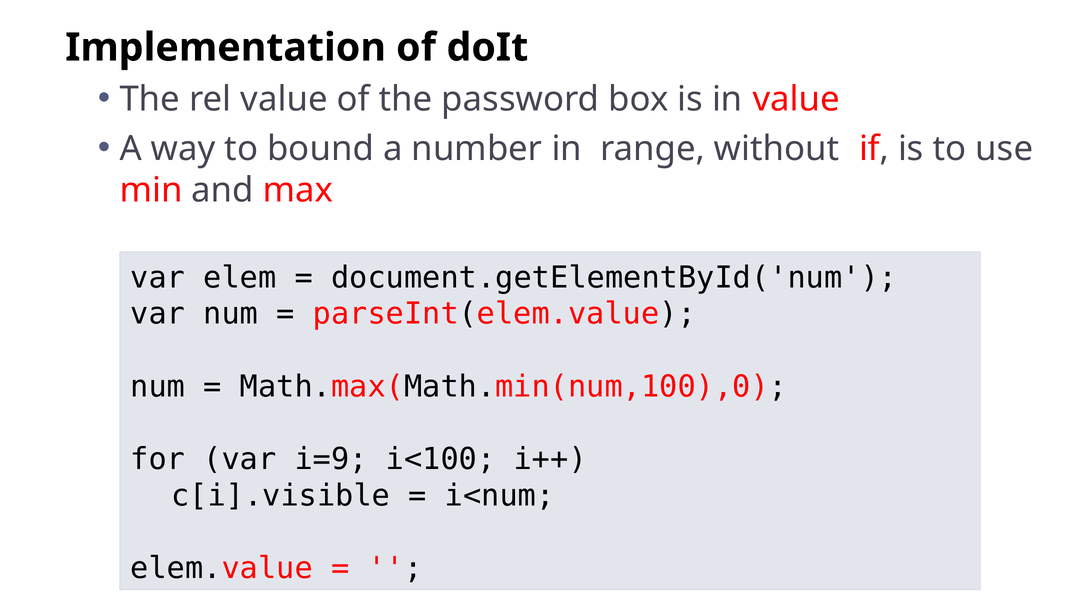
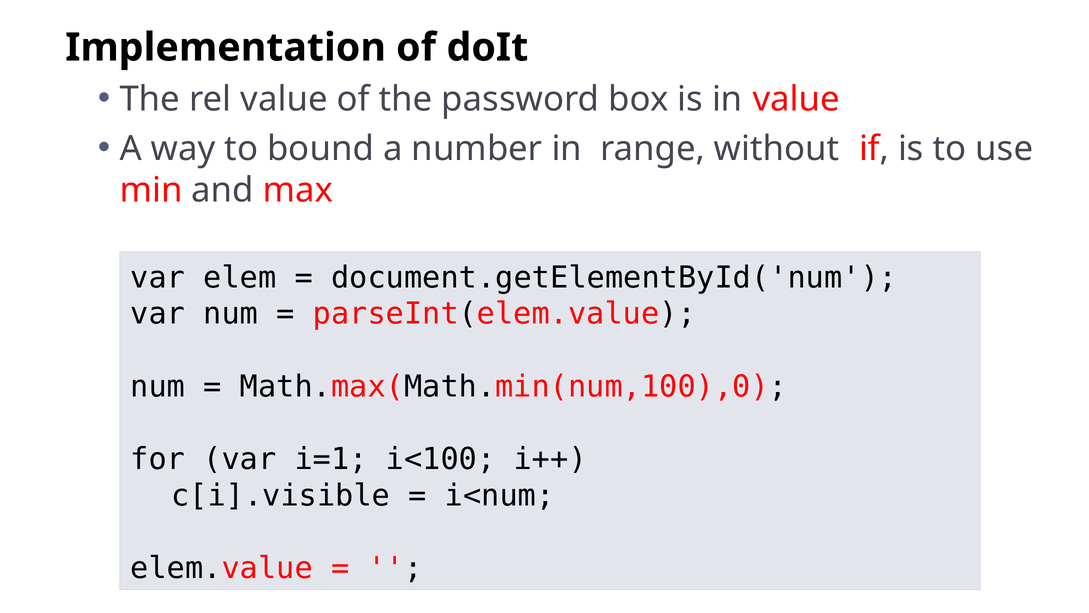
i=9: i=9 -> i=1
